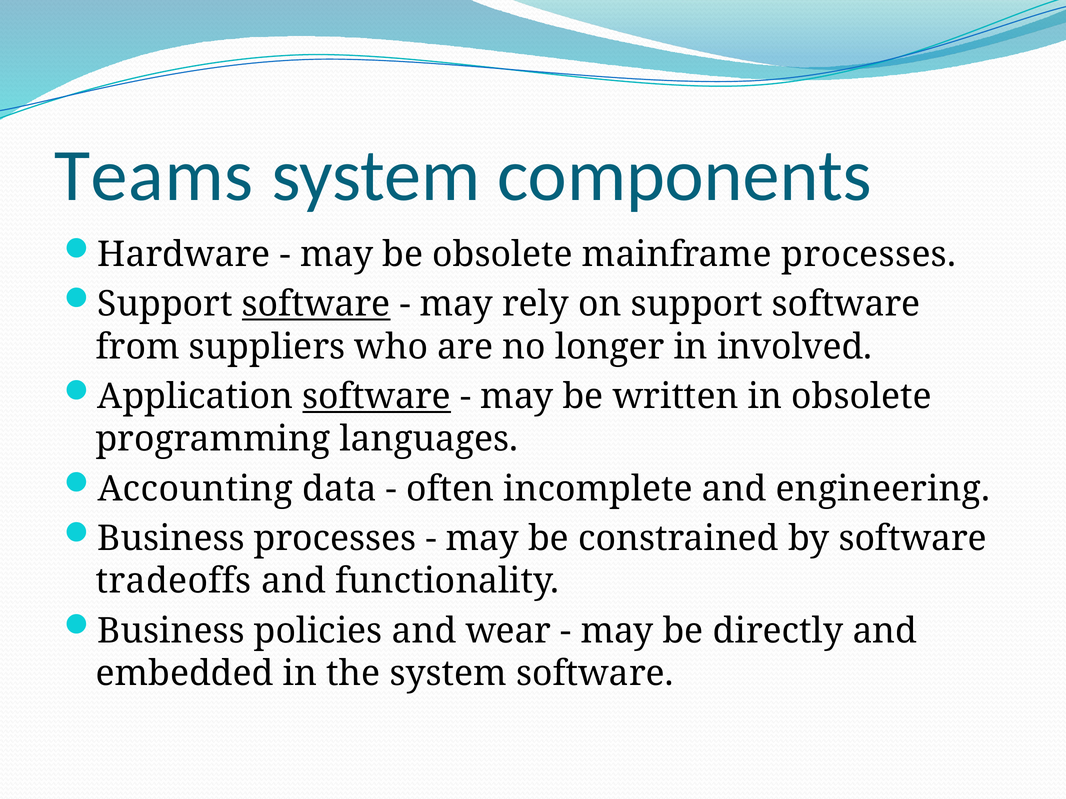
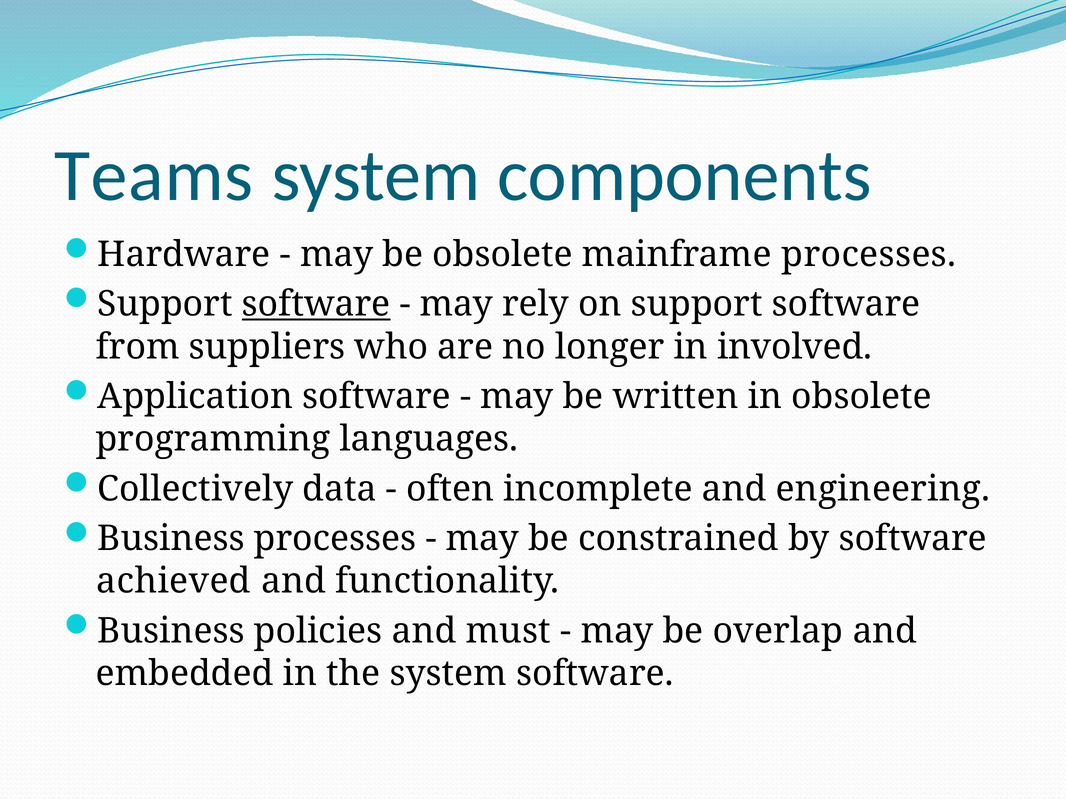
software at (377, 397) underline: present -> none
Accounting: Accounting -> Collectively
tradeoffs: tradeoffs -> achieved
wear: wear -> must
directly: directly -> overlap
